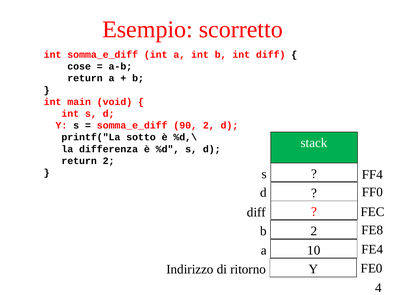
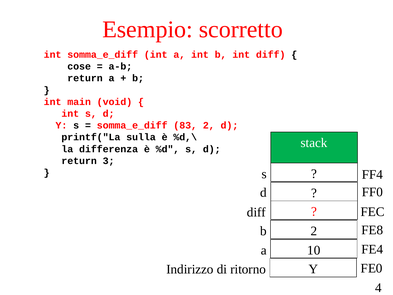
90: 90 -> 83
sotto: sotto -> sulla
return 2: 2 -> 3
